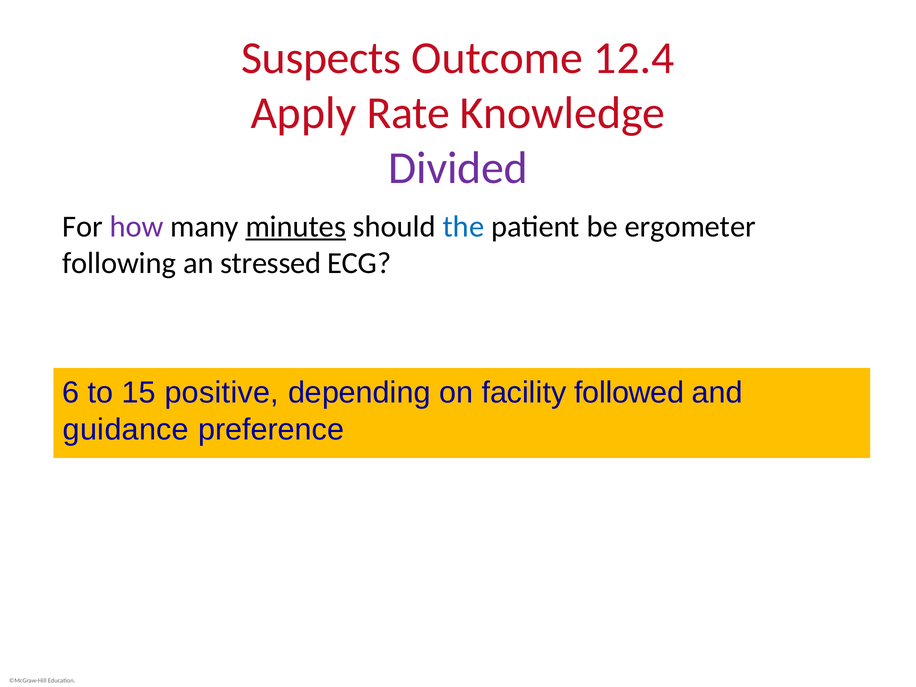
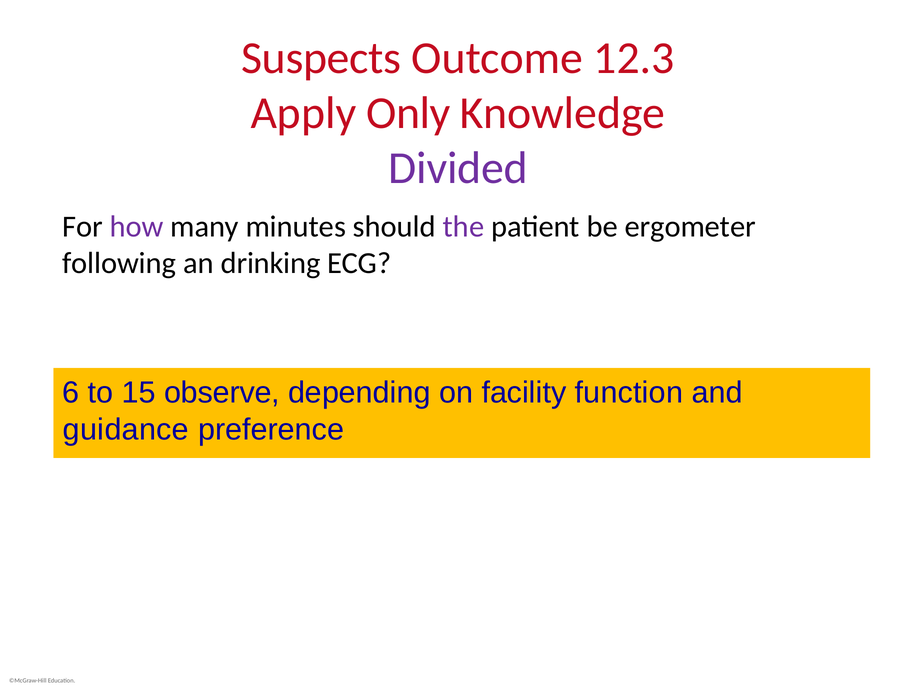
12.4: 12.4 -> 12.3
Rate: Rate -> Only
minutes underline: present -> none
the colour: blue -> purple
stressed: stressed -> drinking
positive: positive -> observe
followed: followed -> function
